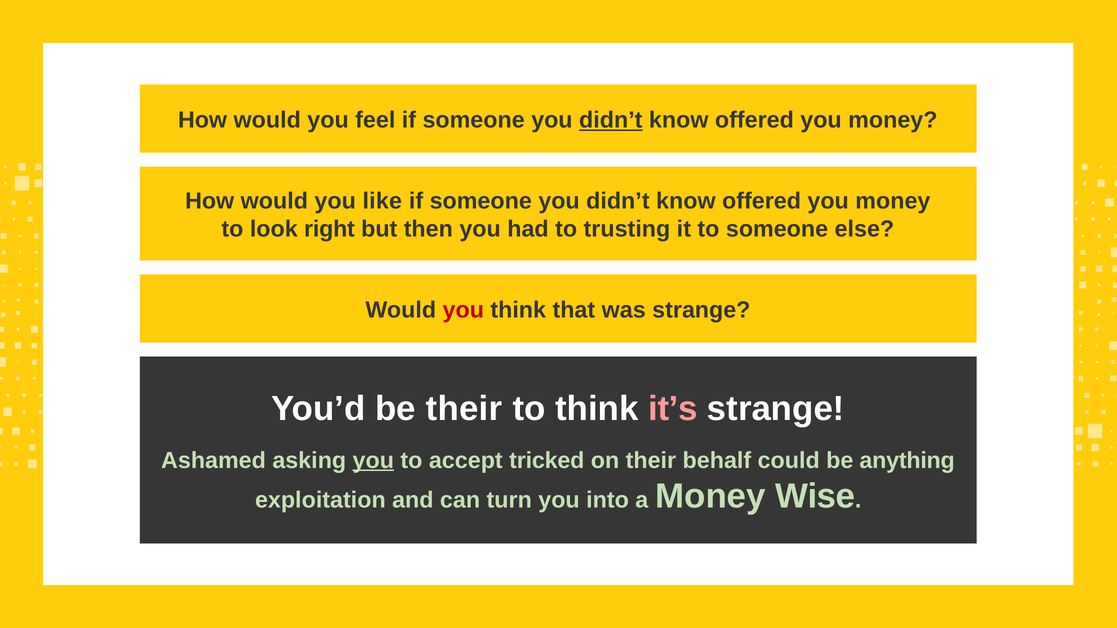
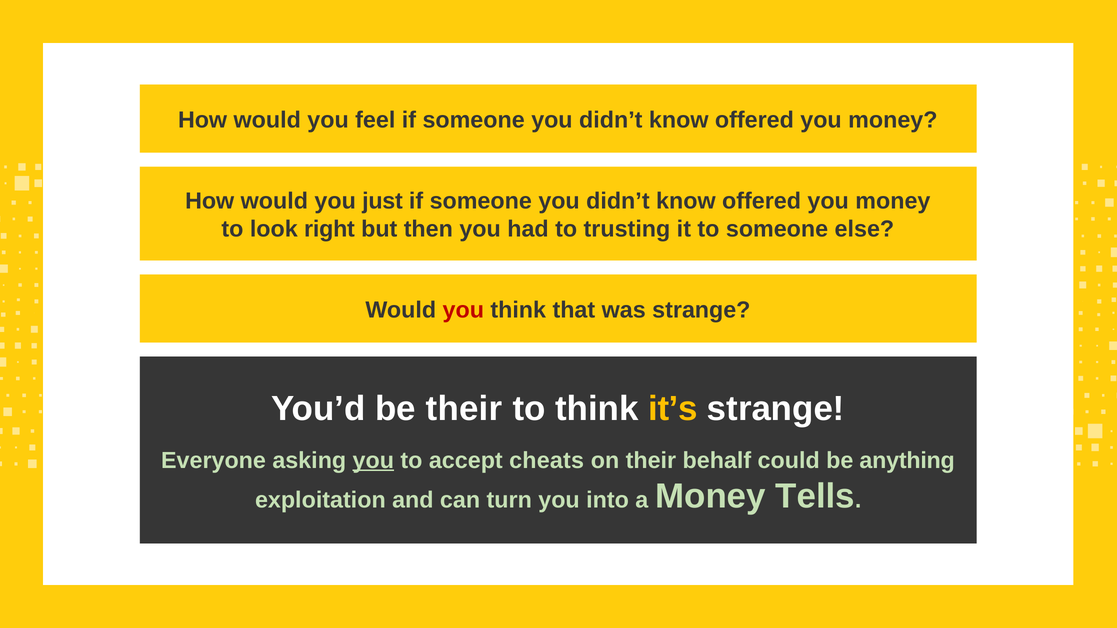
didn’t at (611, 120) underline: present -> none
like: like -> just
it’s colour: pink -> yellow
Ashamed: Ashamed -> Everyone
tricked: tricked -> cheats
Wise: Wise -> Tells
